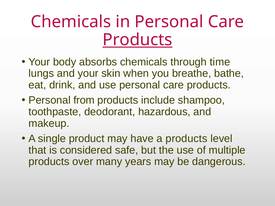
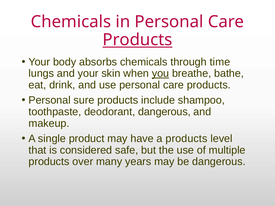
you underline: none -> present
from: from -> sure
deodorant hazardous: hazardous -> dangerous
